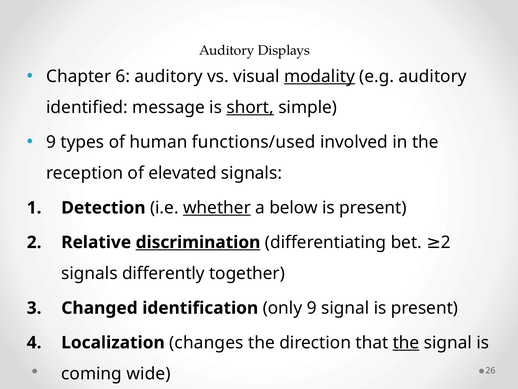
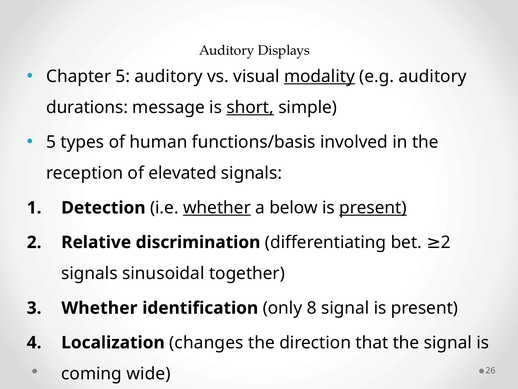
Chapter 6: 6 -> 5
identified: identified -> durations
9 at (51, 142): 9 -> 5
functions/used: functions/used -> functions/basis
present at (373, 208) underline: none -> present
discrimination underline: present -> none
differently: differently -> sinusoidal
3 Changed: Changed -> Whether
only 9: 9 -> 8
the at (406, 342) underline: present -> none
